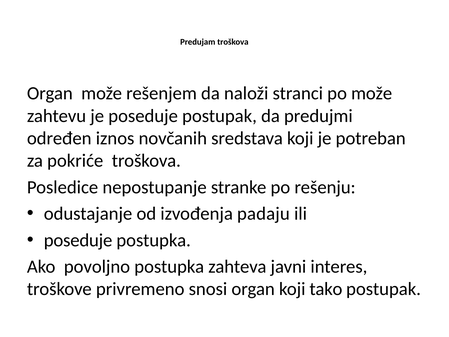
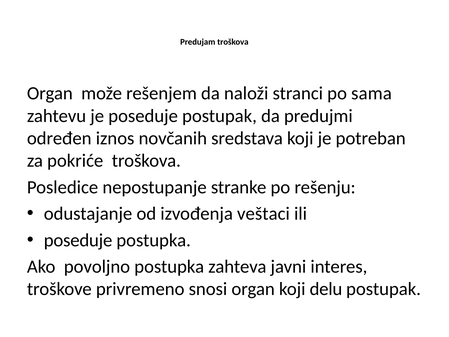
po može: može -> sama
padaju: padaju -> veštaci
tako: tako -> delu
